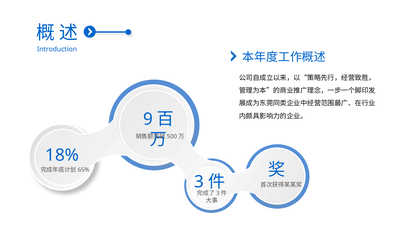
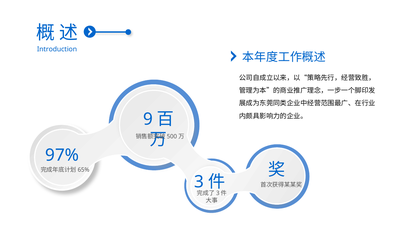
18%: 18% -> 97%
